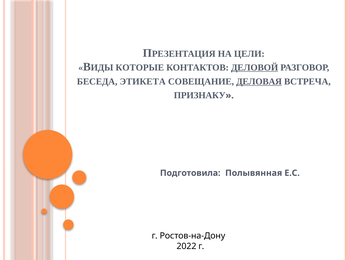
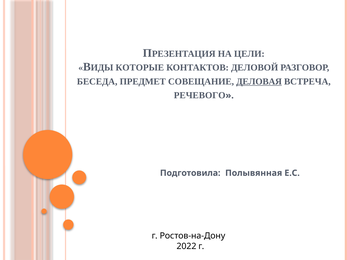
ДЕЛОВОЙ underline: present -> none
ЭТИКЕТА: ЭТИКЕТА -> ПРЕДМЕТ
ПРИЗНАКУ: ПРИЗНАКУ -> РЕЧЕВОГО
